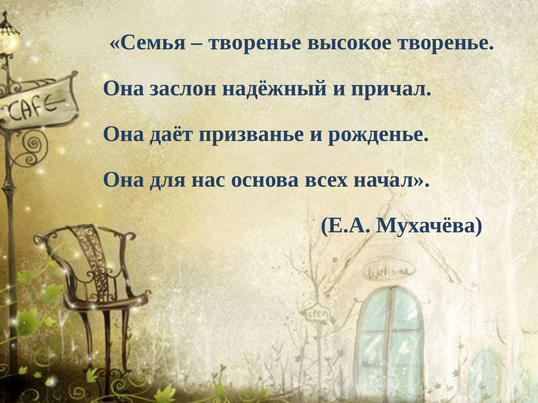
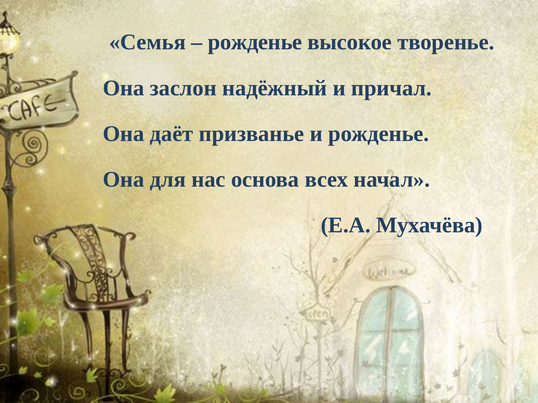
творенье at (255, 42): творенье -> рожденье
